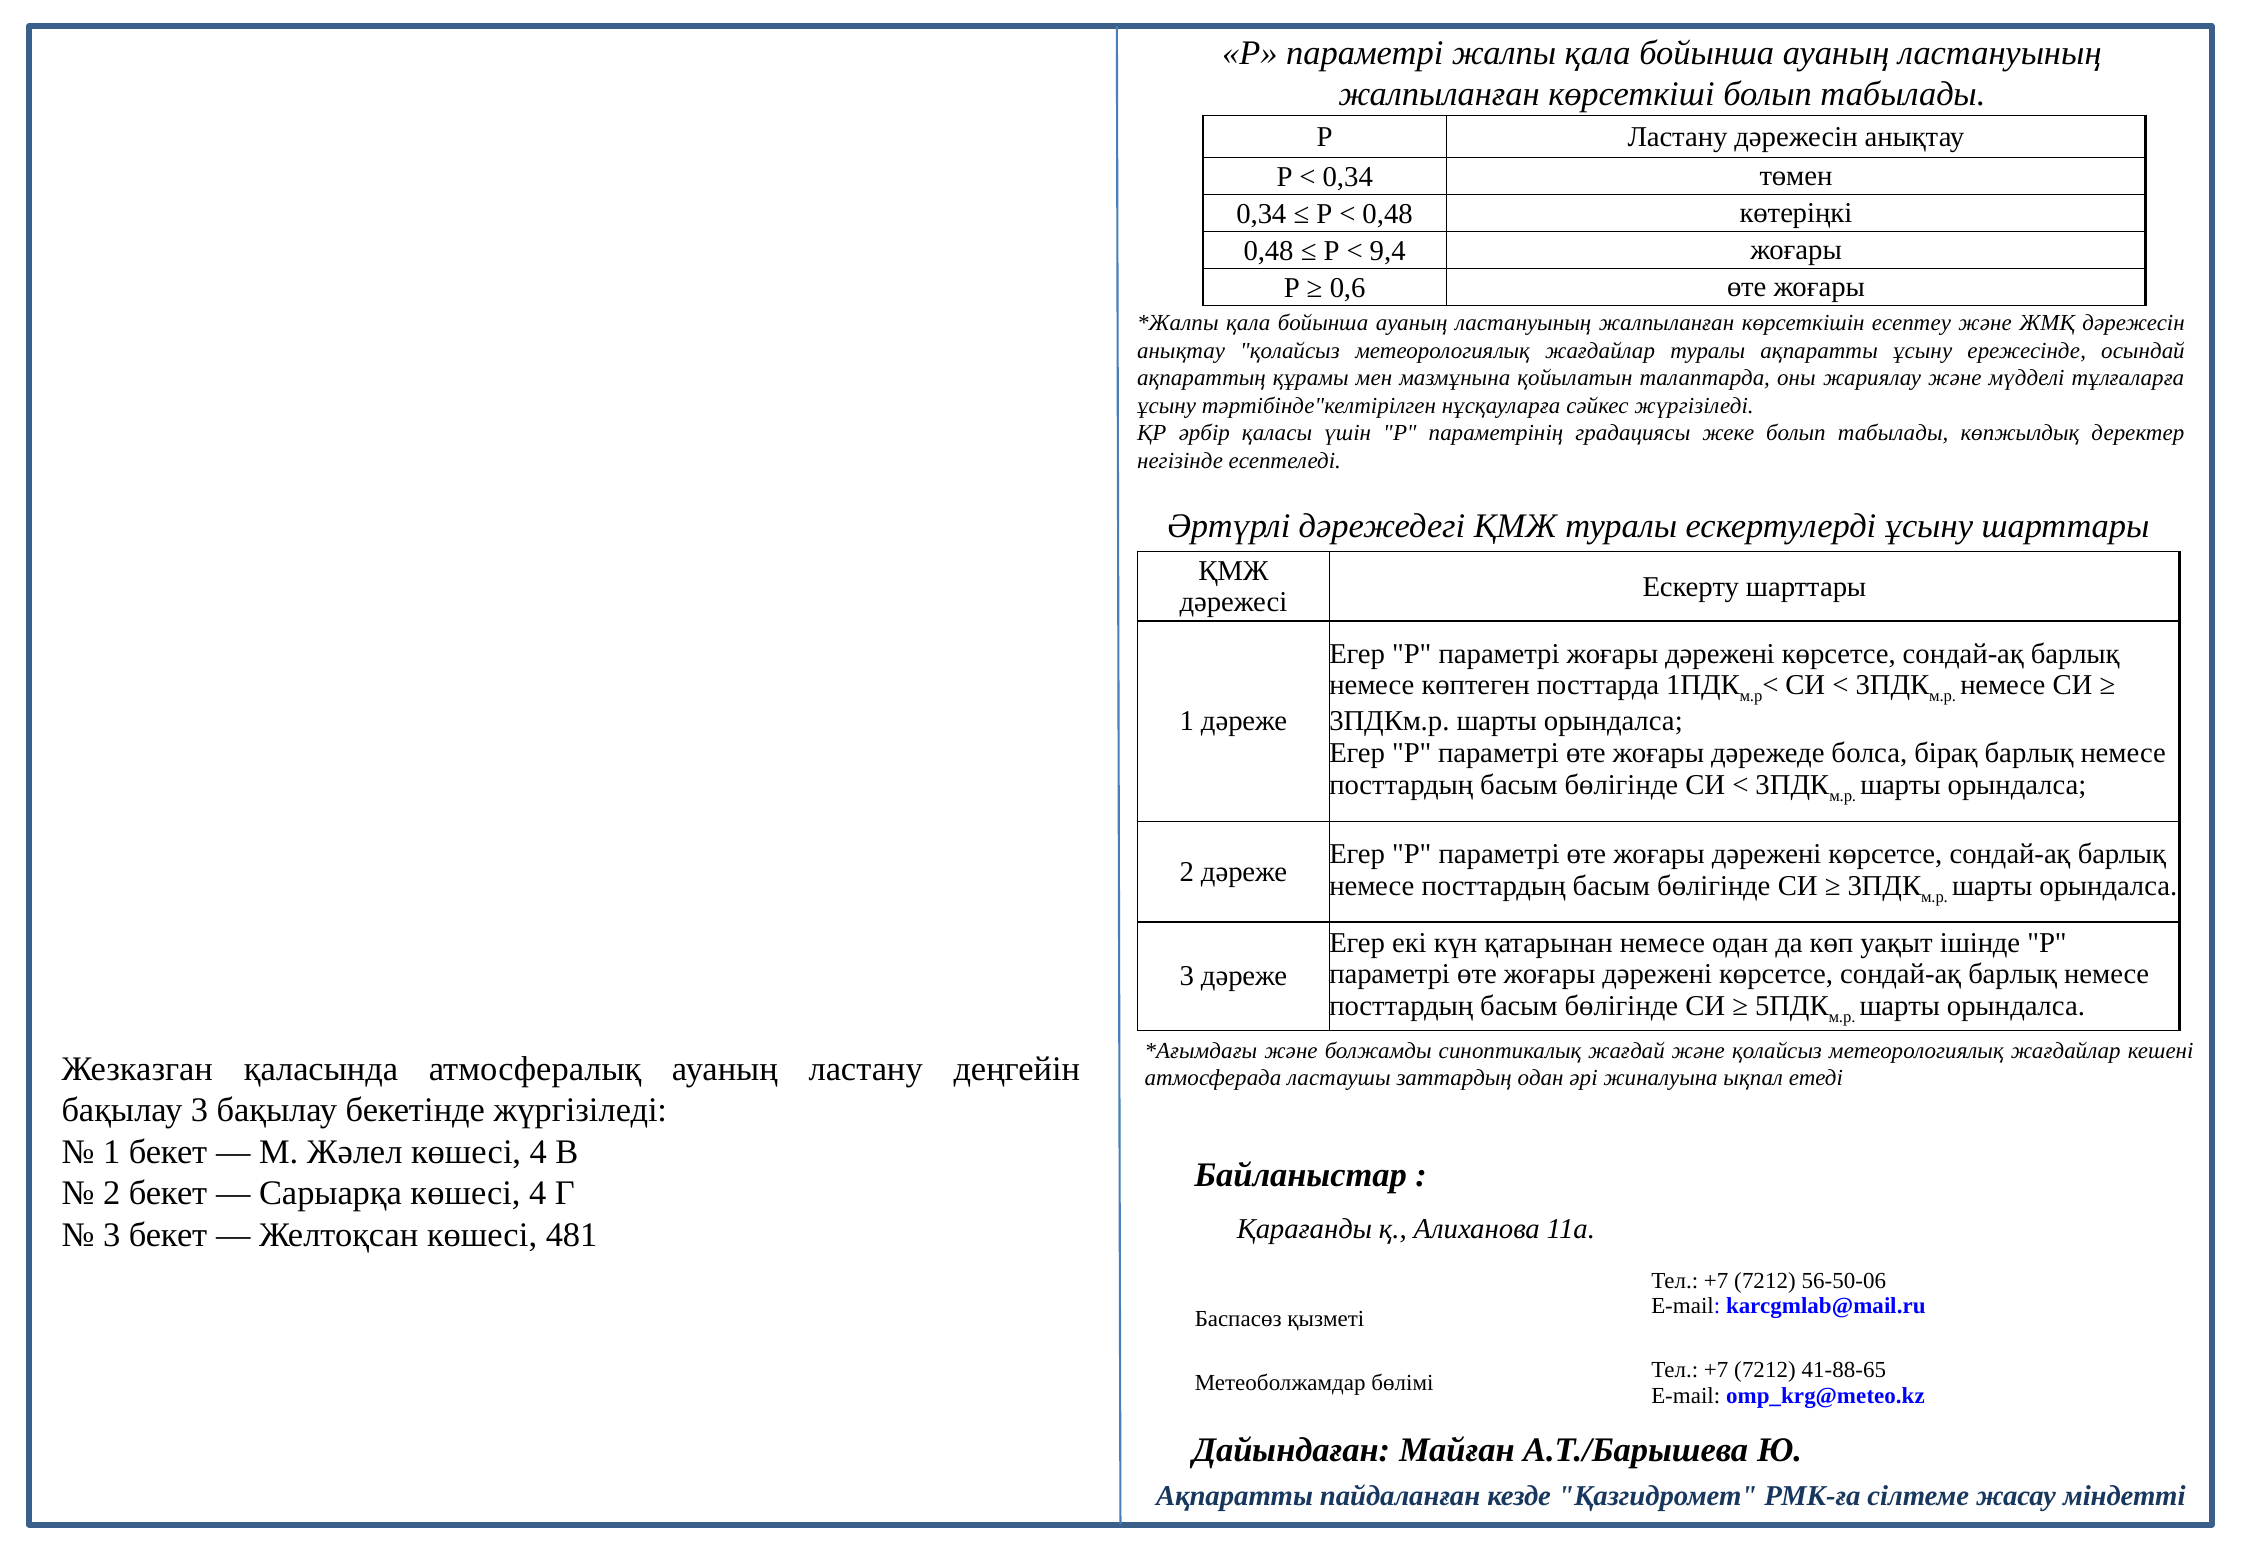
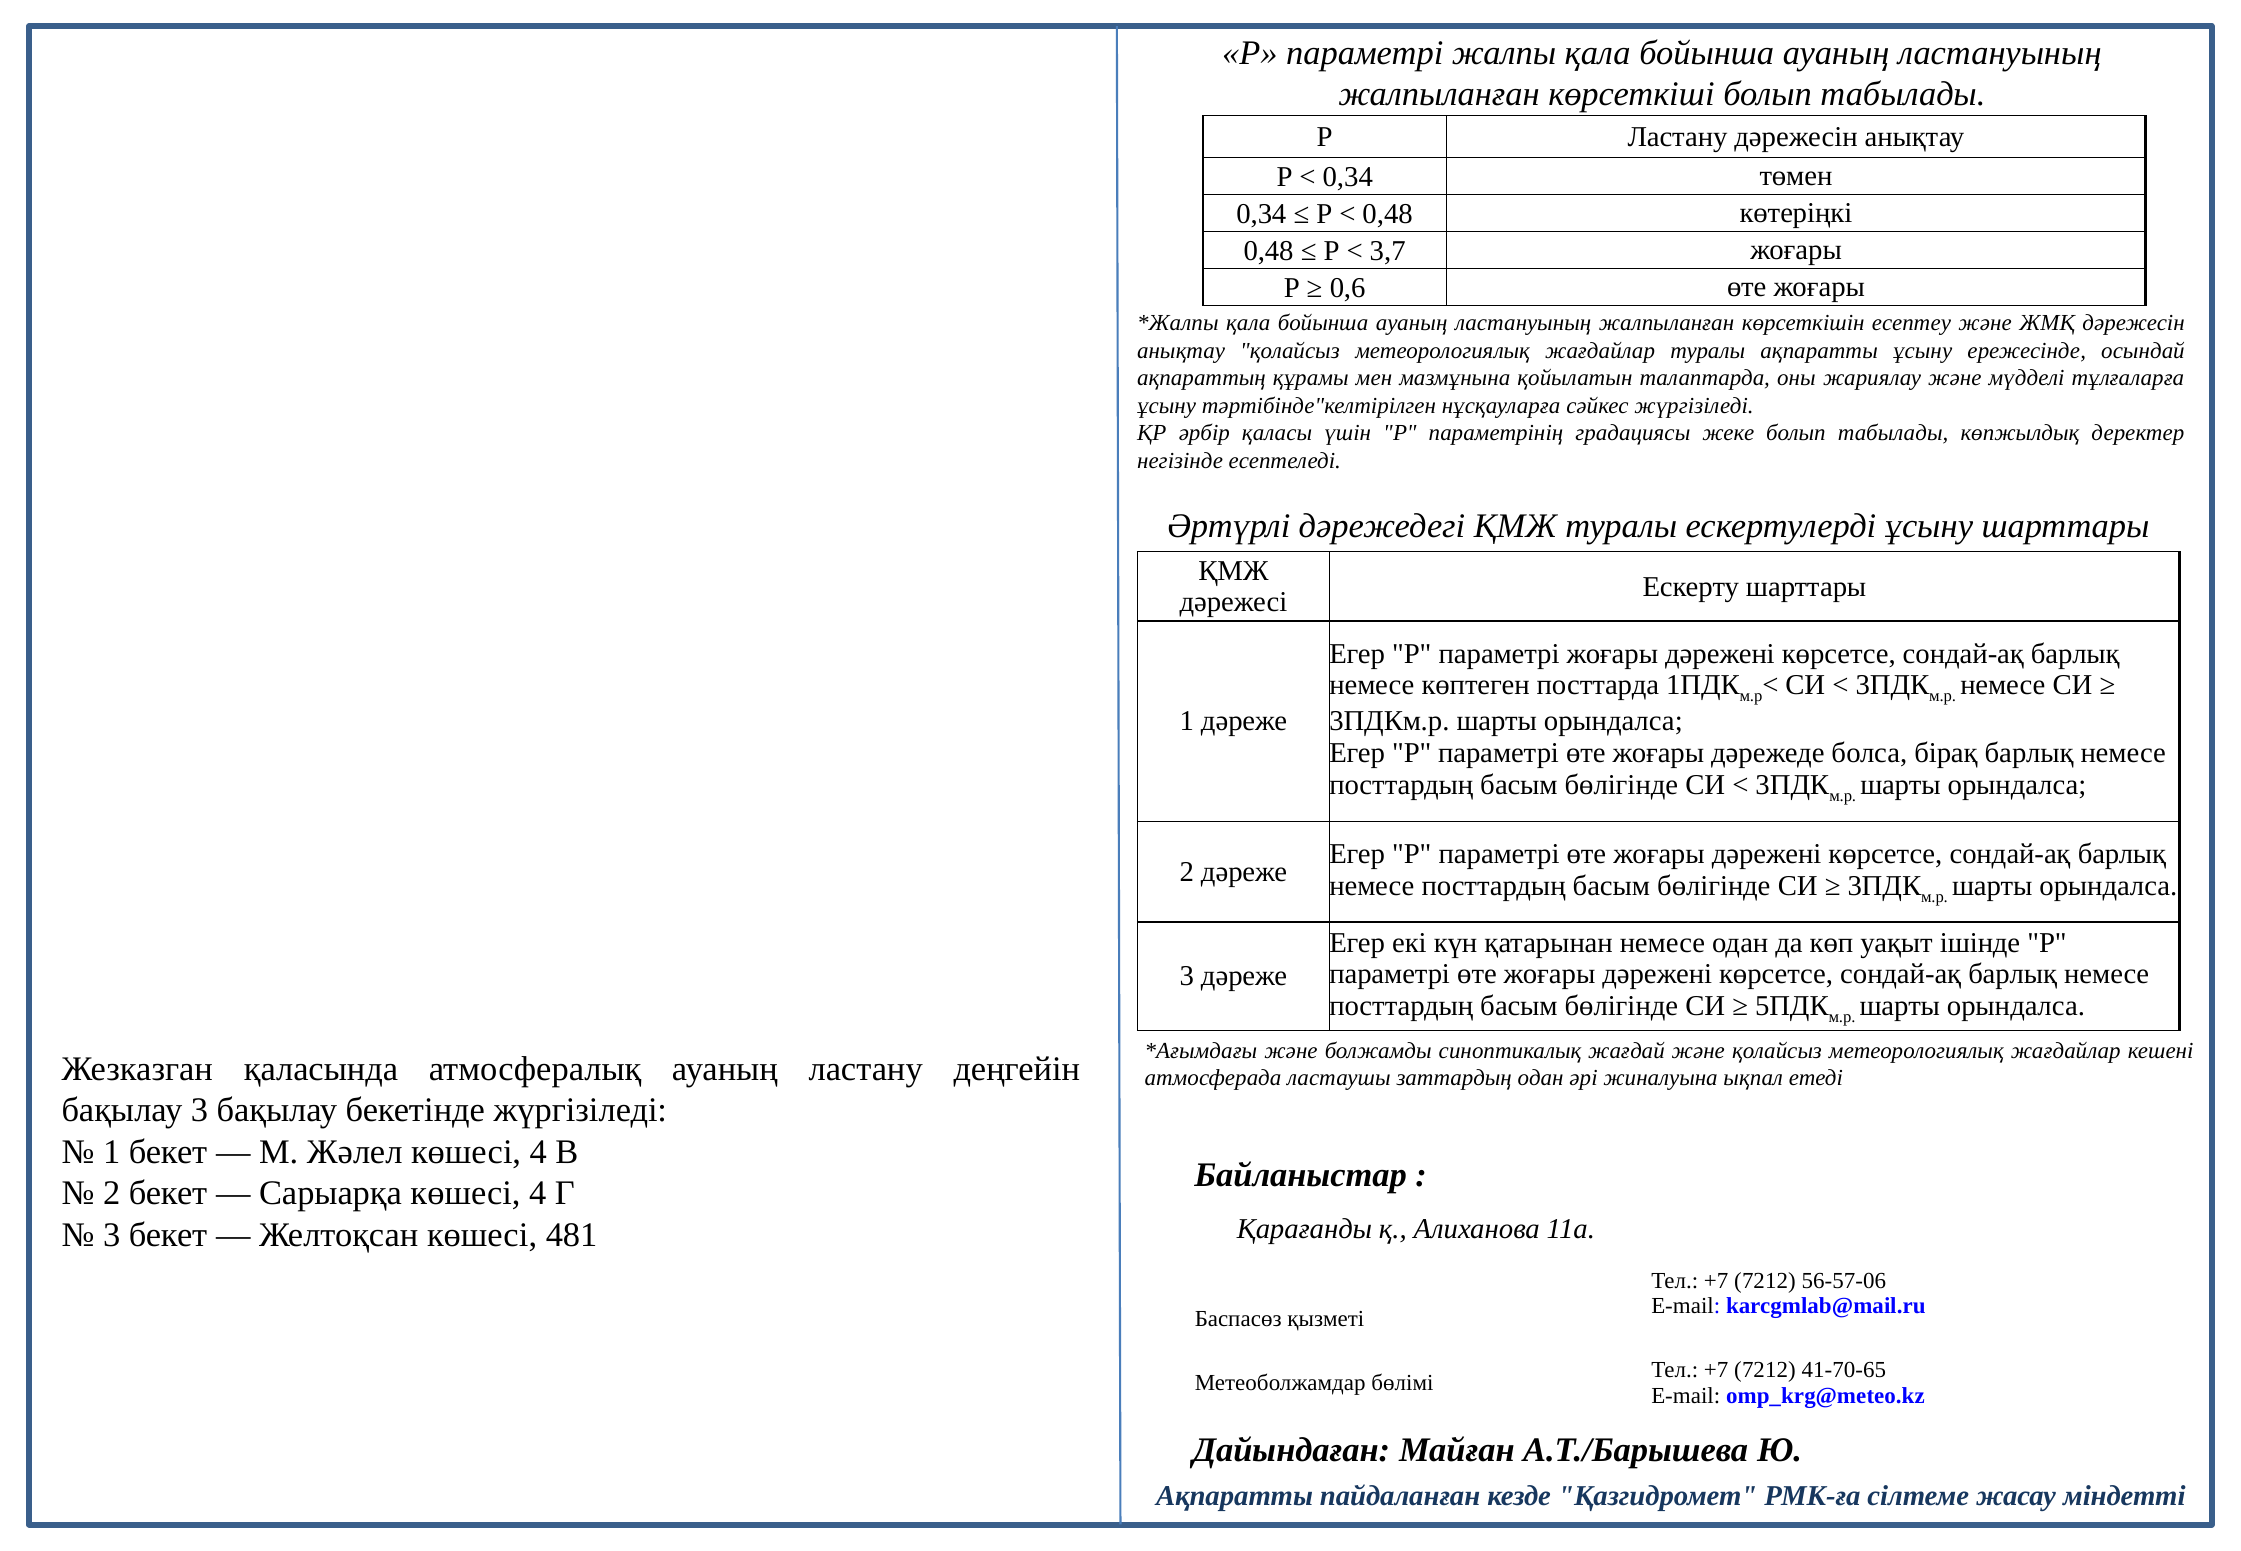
9,4: 9,4 -> 3,7
56-50-06: 56-50-06 -> 56-57-06
41-88-65: 41-88-65 -> 41-70-65
